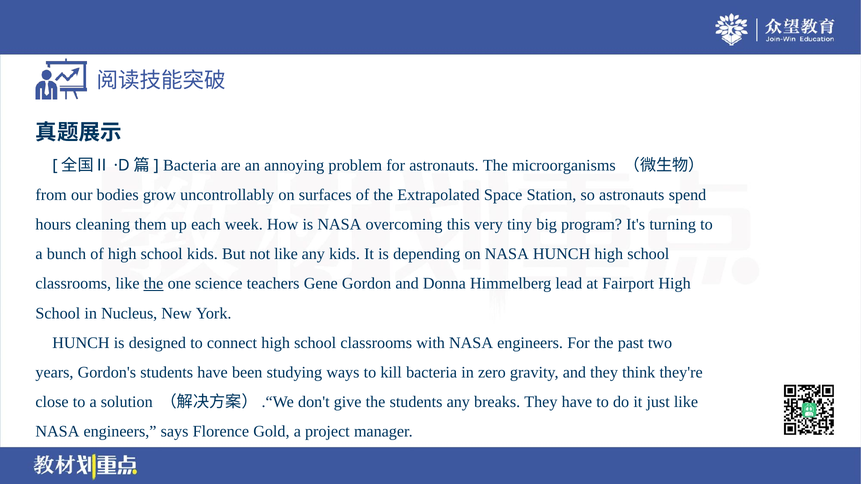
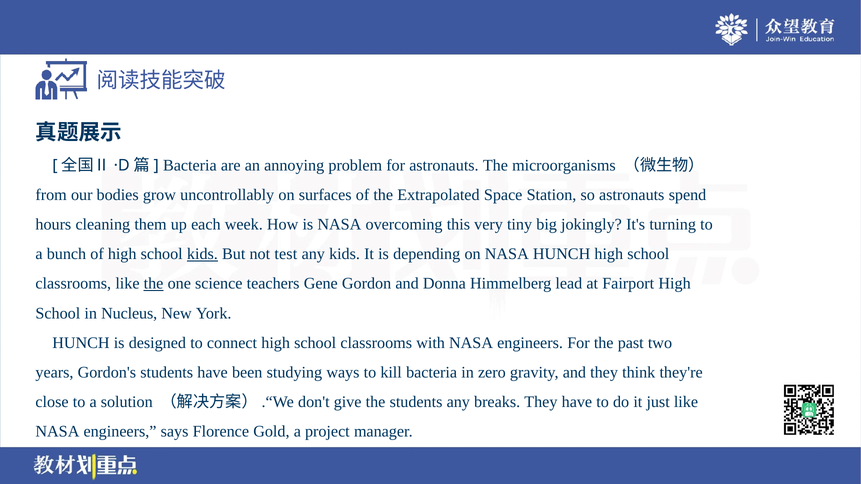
program: program -> jokingly
kids at (202, 254) underline: none -> present
not like: like -> test
